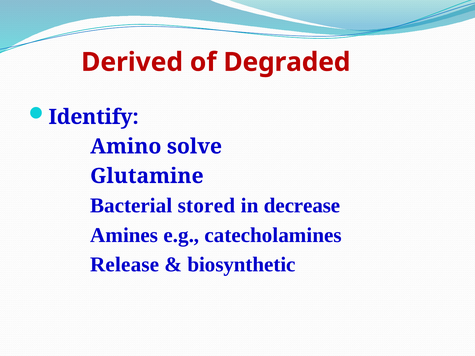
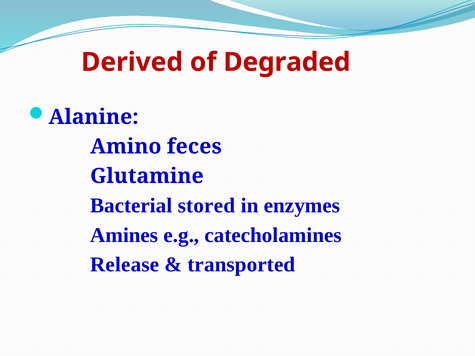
Identify: Identify -> Alanine
solve: solve -> feces
decrease: decrease -> enzymes
biosynthetic: biosynthetic -> transported
